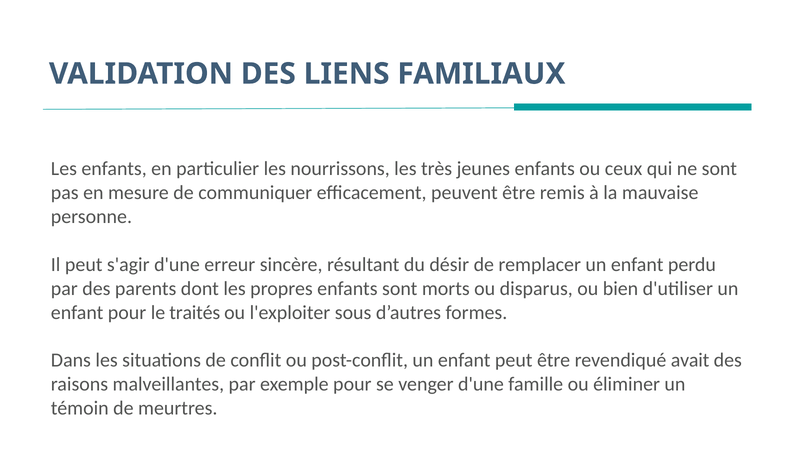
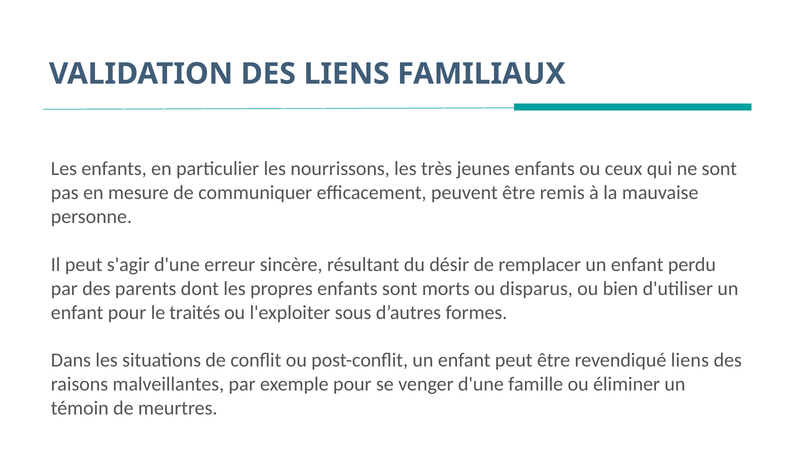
revendiqué avait: avait -> liens
